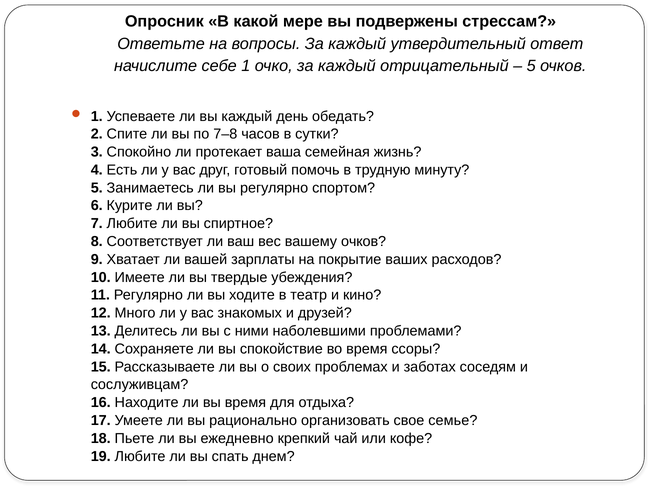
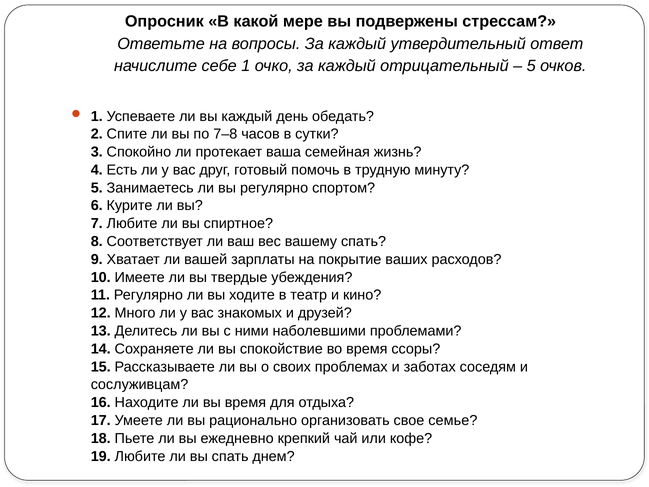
вашему очков: очков -> спать
